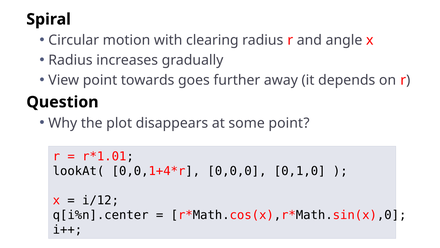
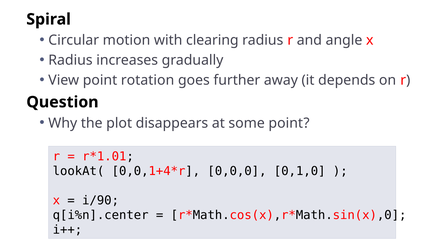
towards: towards -> rotation
i/12: i/12 -> i/90
